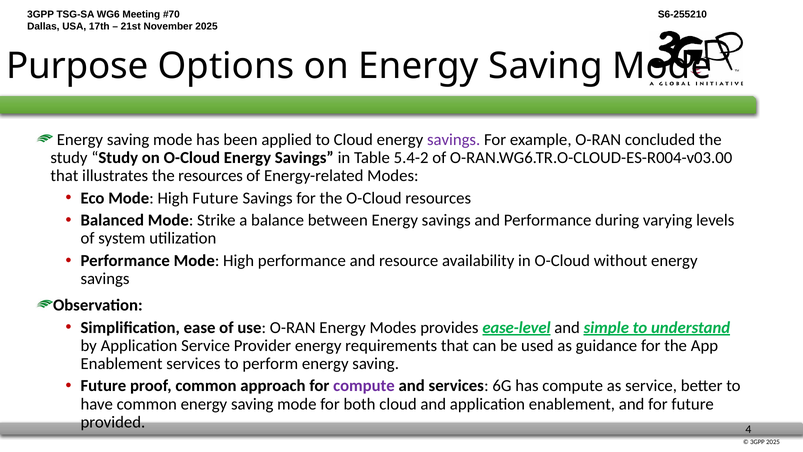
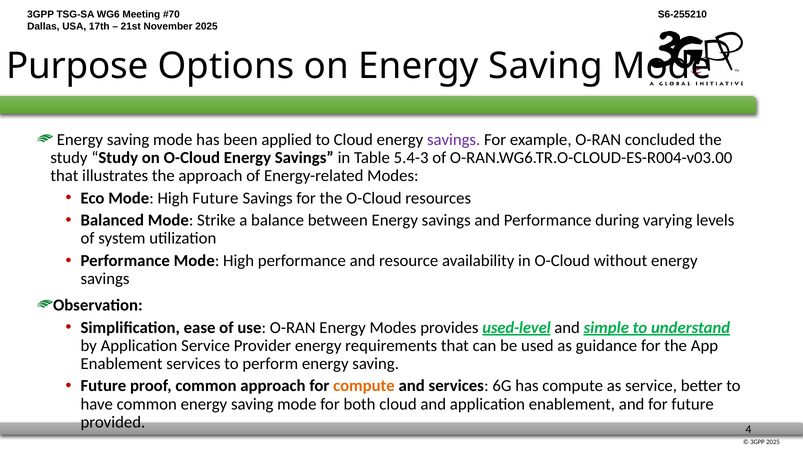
5.4-2: 5.4-2 -> 5.4-3
the resources: resources -> approach
ease-level: ease-level -> used-level
compute at (364, 386) colour: purple -> orange
